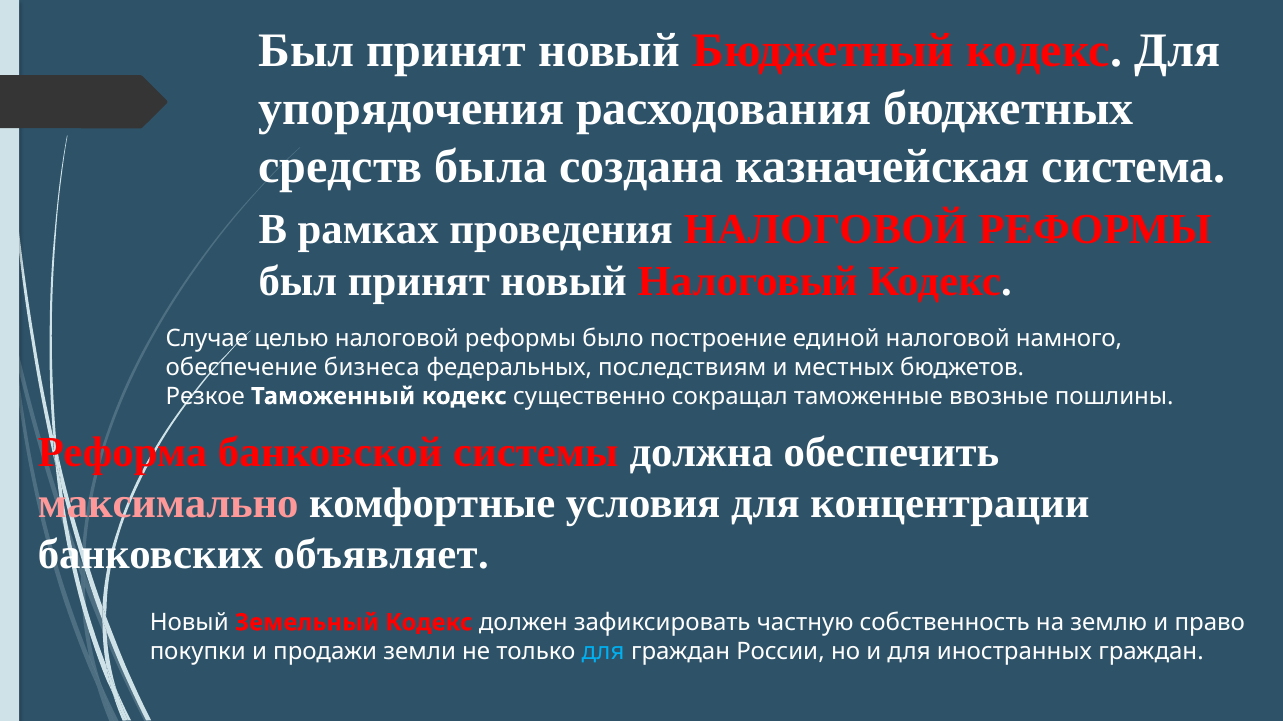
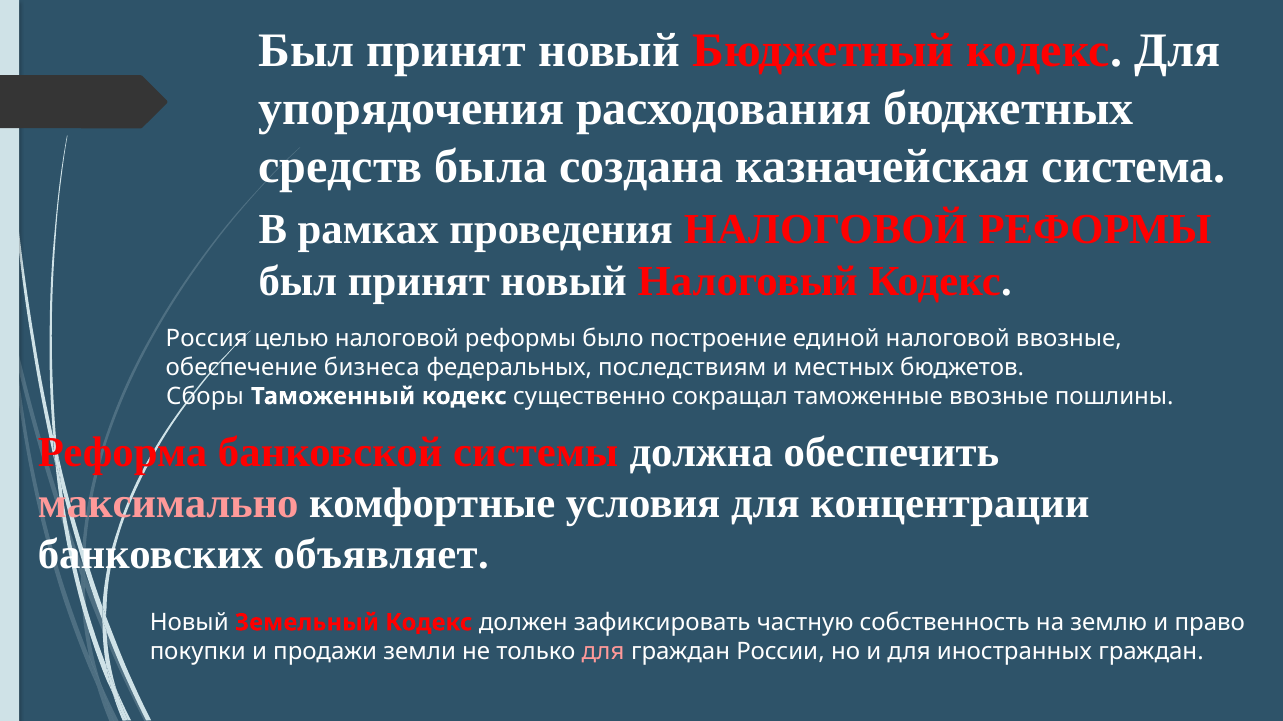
Случае: Случае -> Россия
налоговой намного: намного -> ввозные
Резкое: Резкое -> Сборы
для at (603, 652) colour: light blue -> pink
